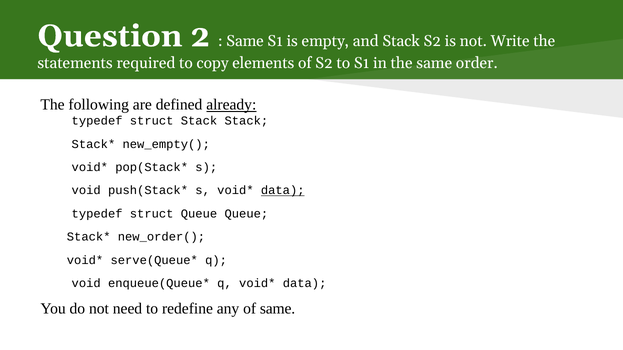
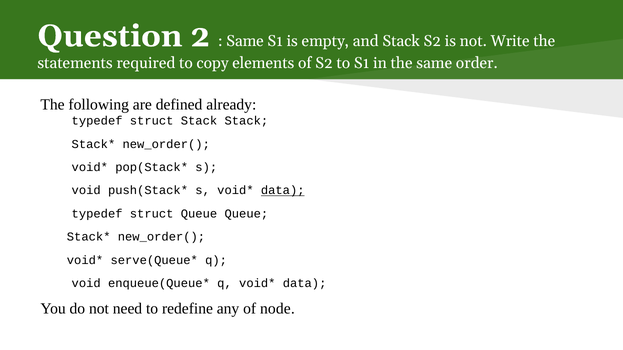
already underline: present -> none
new_empty( at (166, 144): new_empty( -> new_order(
of same: same -> node
